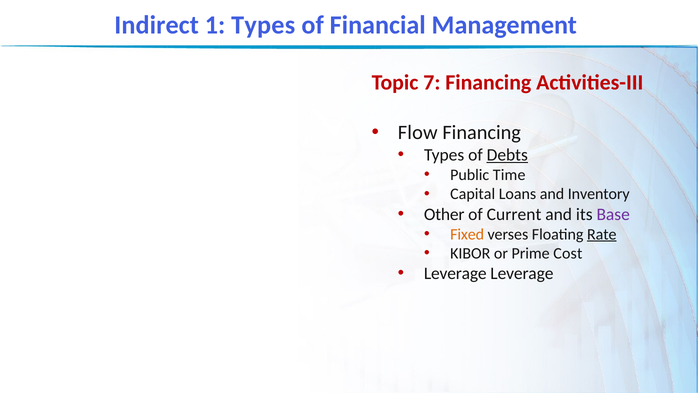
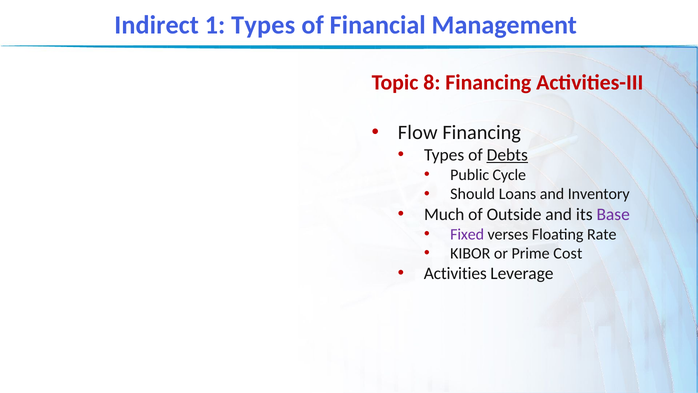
7: 7 -> 8
Time: Time -> Cycle
Capital: Capital -> Should
Other: Other -> Much
Current: Current -> Outside
Fixed colour: orange -> purple
Rate underline: present -> none
Leverage at (455, 273): Leverage -> Activities
